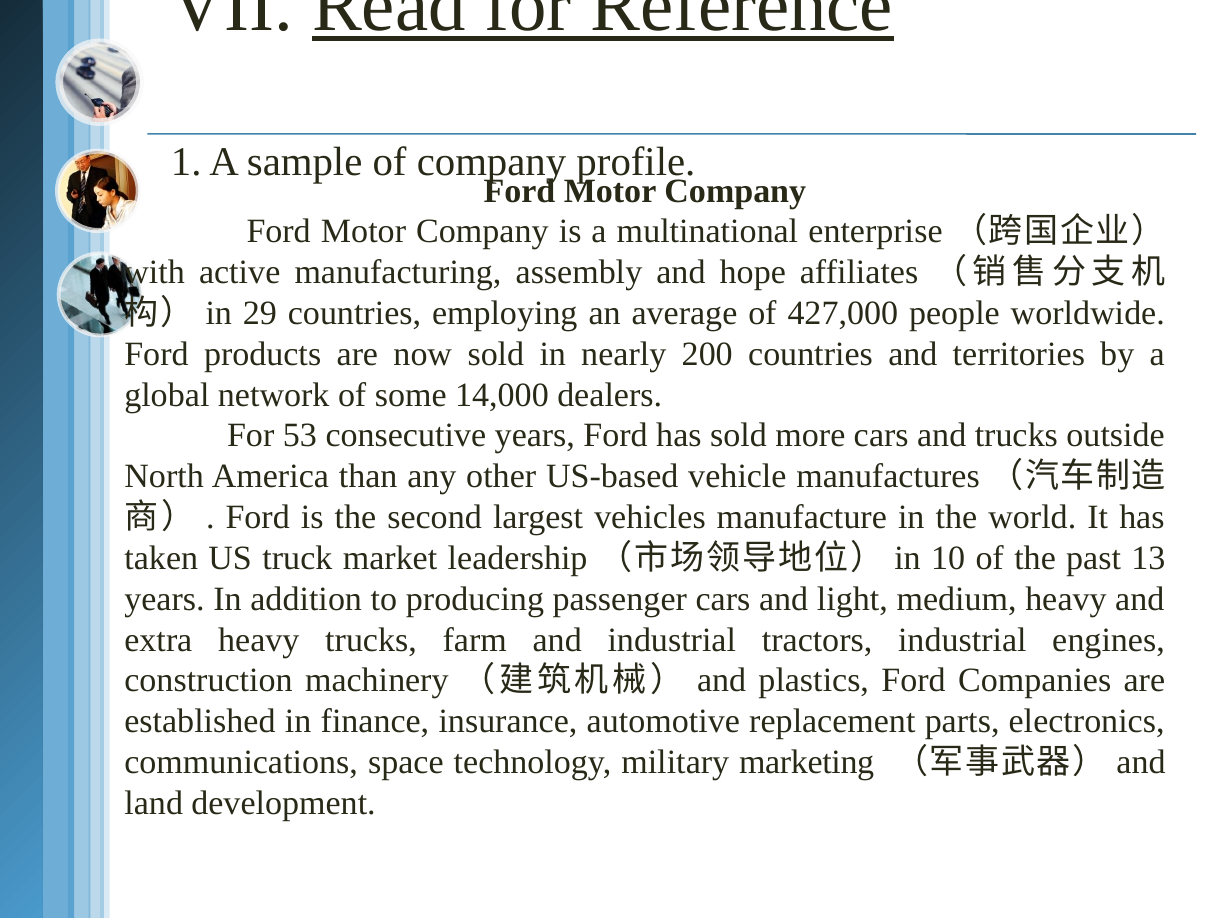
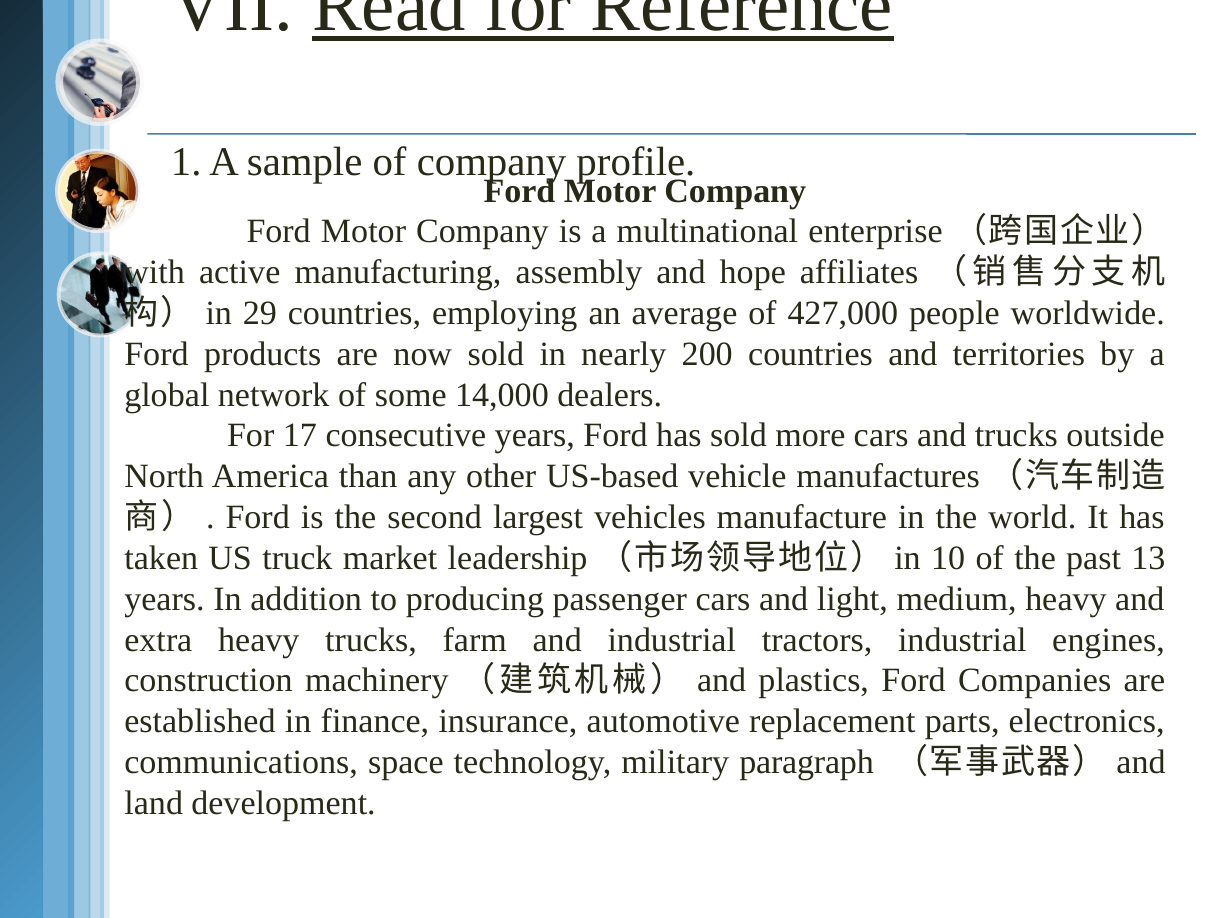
53: 53 -> 17
marketing: marketing -> paragraph
